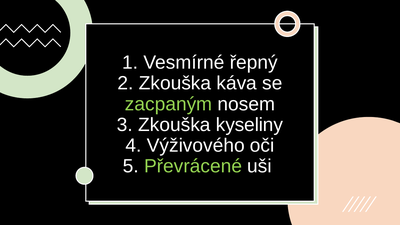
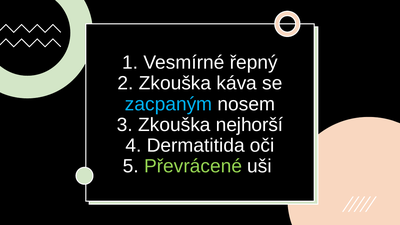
zacpaným colour: light green -> light blue
kyseliny: kyseliny -> nejhorší
Výživového: Výživového -> Dermatitida
